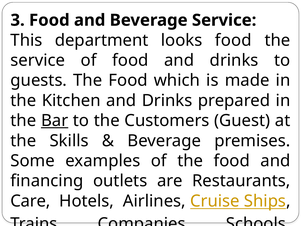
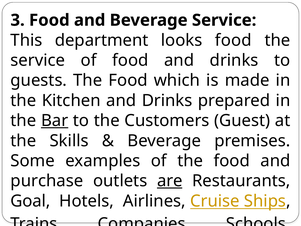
financing: financing -> purchase
are underline: none -> present
Care: Care -> Goal
